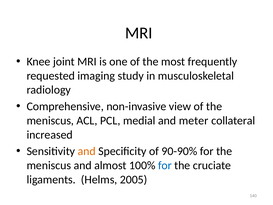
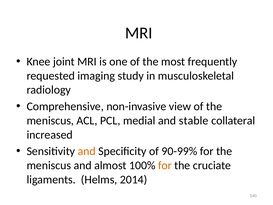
meter: meter -> stable
90-90%: 90-90% -> 90-99%
for at (165, 165) colour: blue -> orange
2005: 2005 -> 2014
